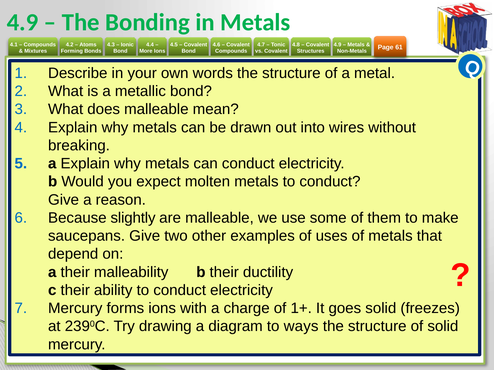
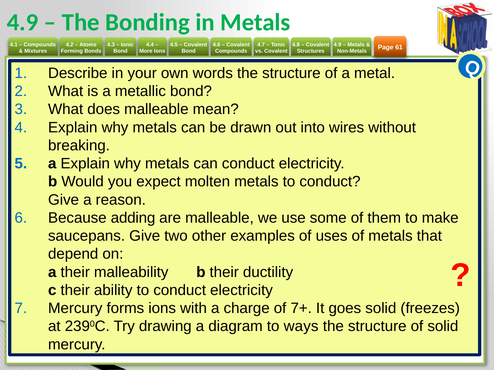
slightly: slightly -> adding
1+: 1+ -> 7+
